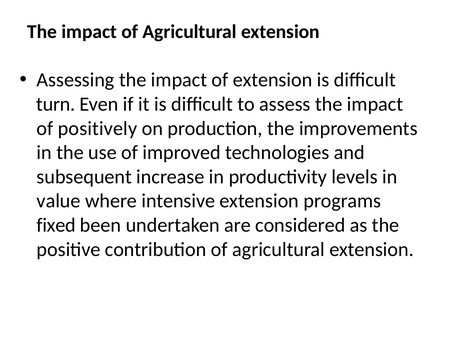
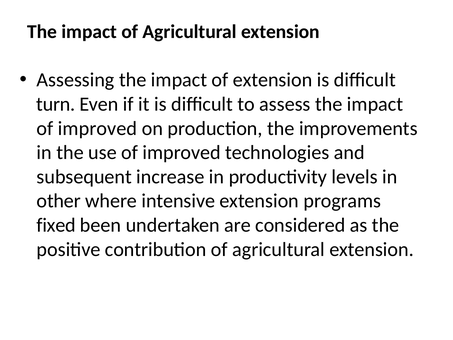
positively at (98, 128): positively -> improved
value: value -> other
